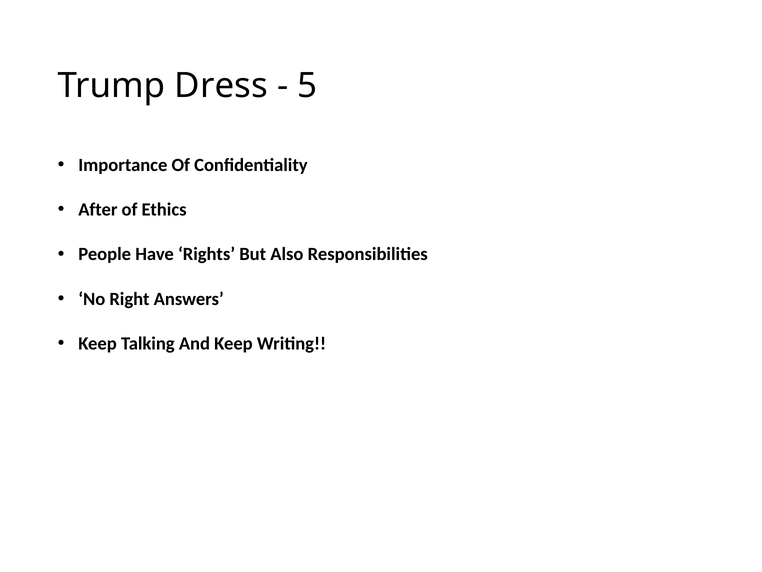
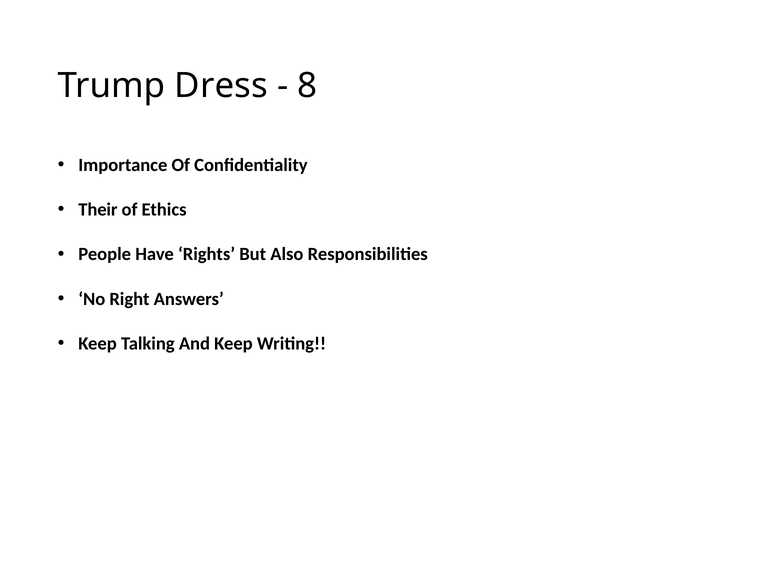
5: 5 -> 8
After: After -> Their
